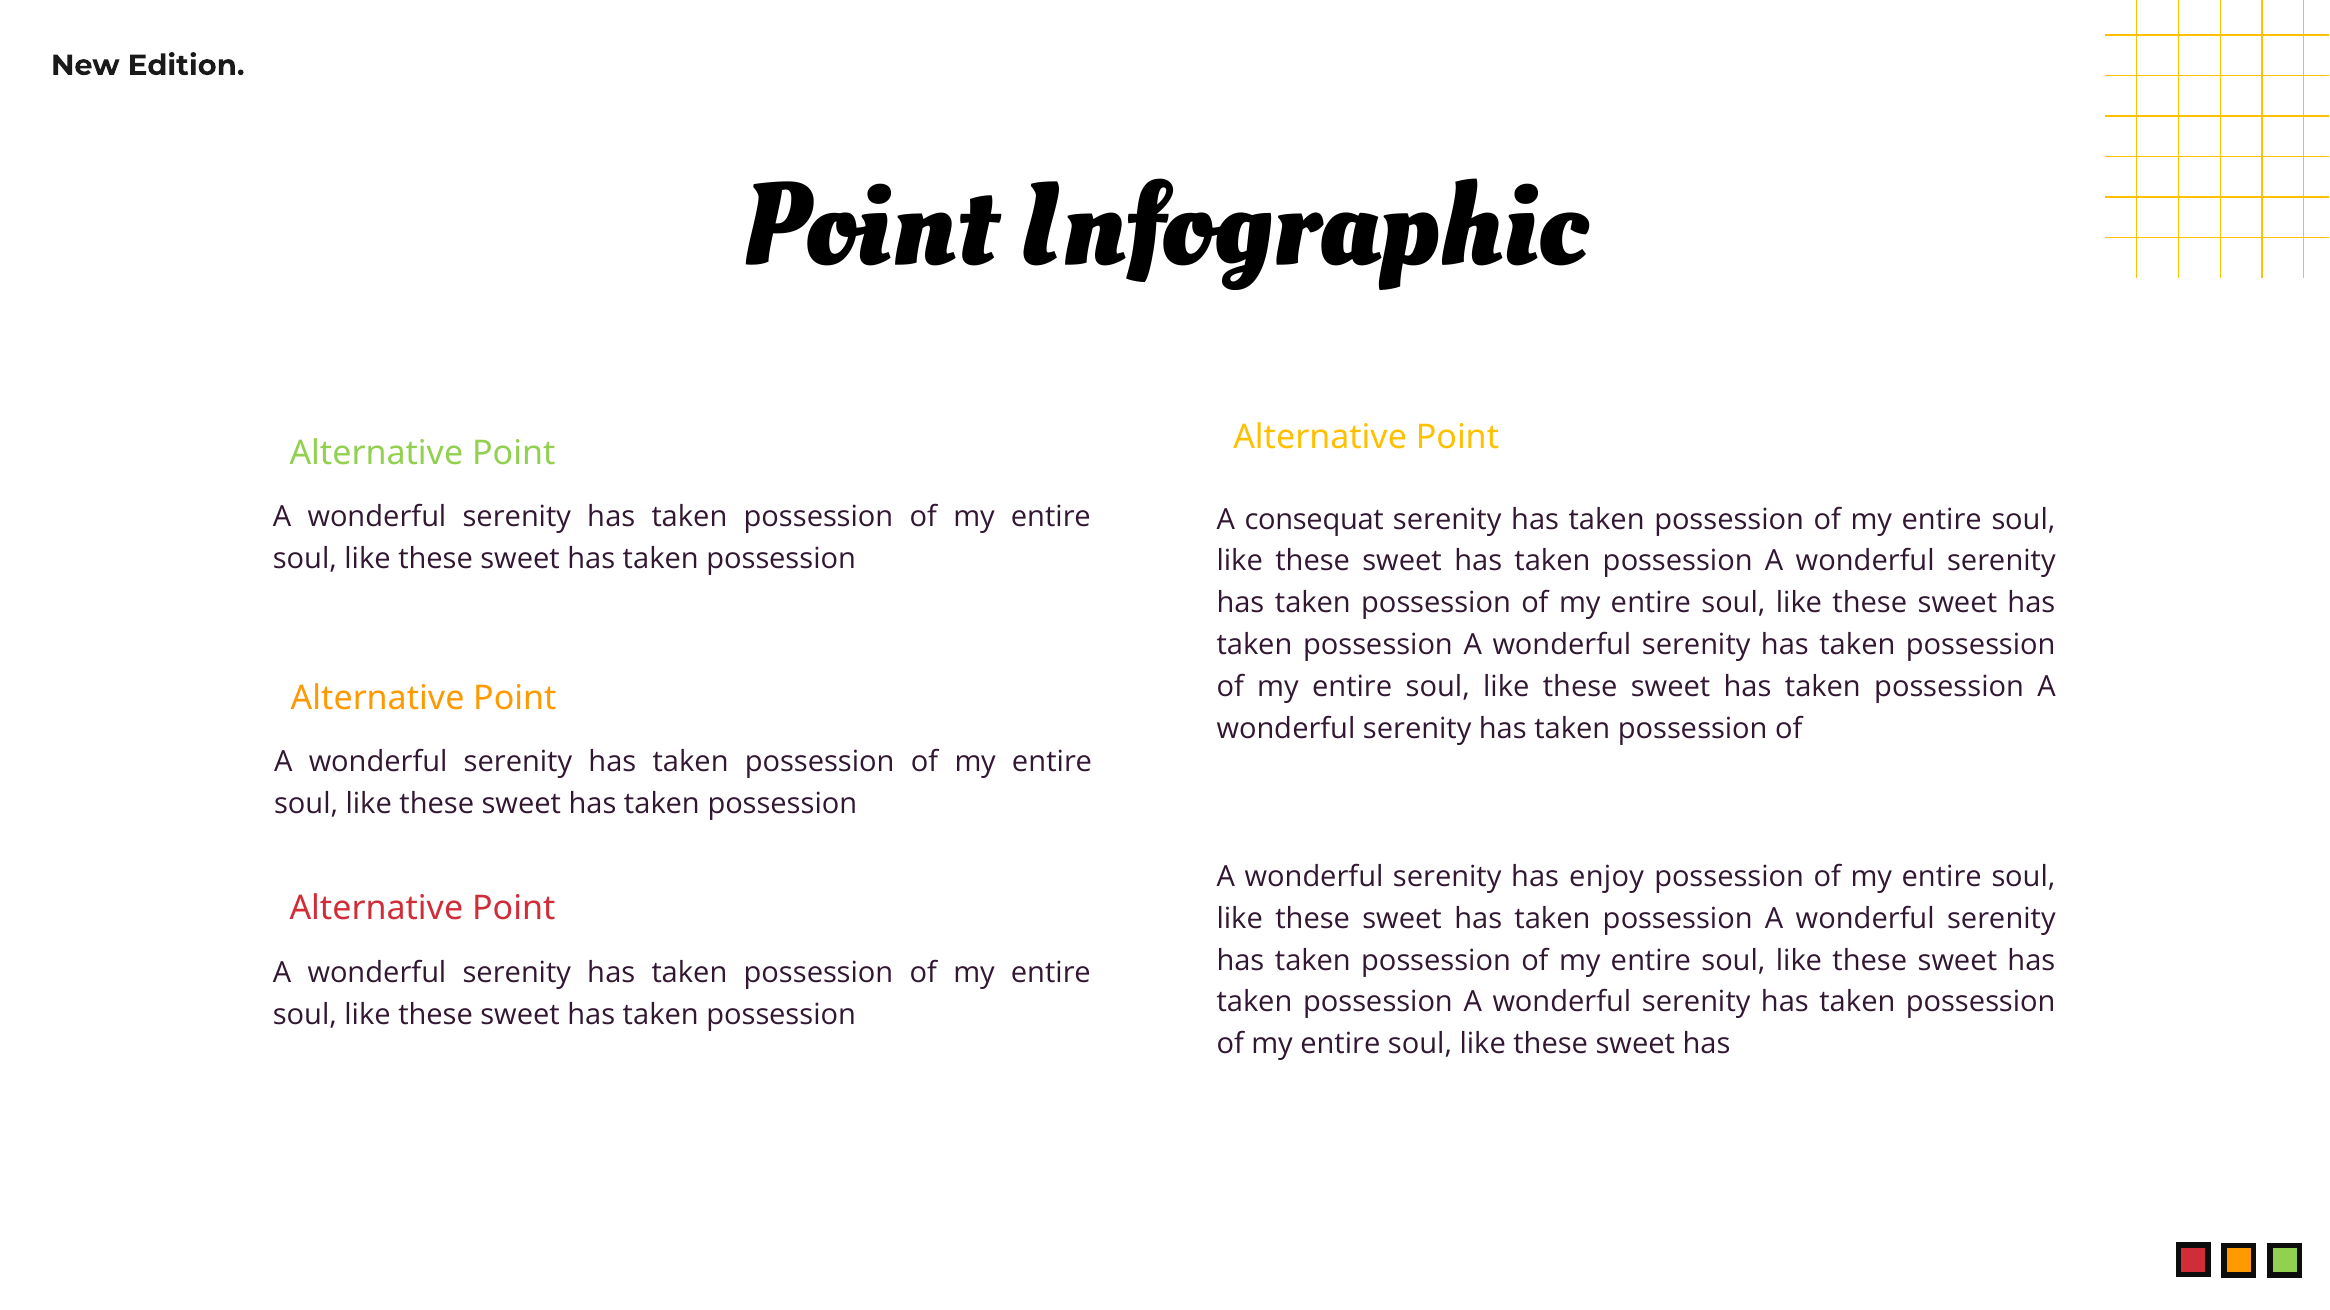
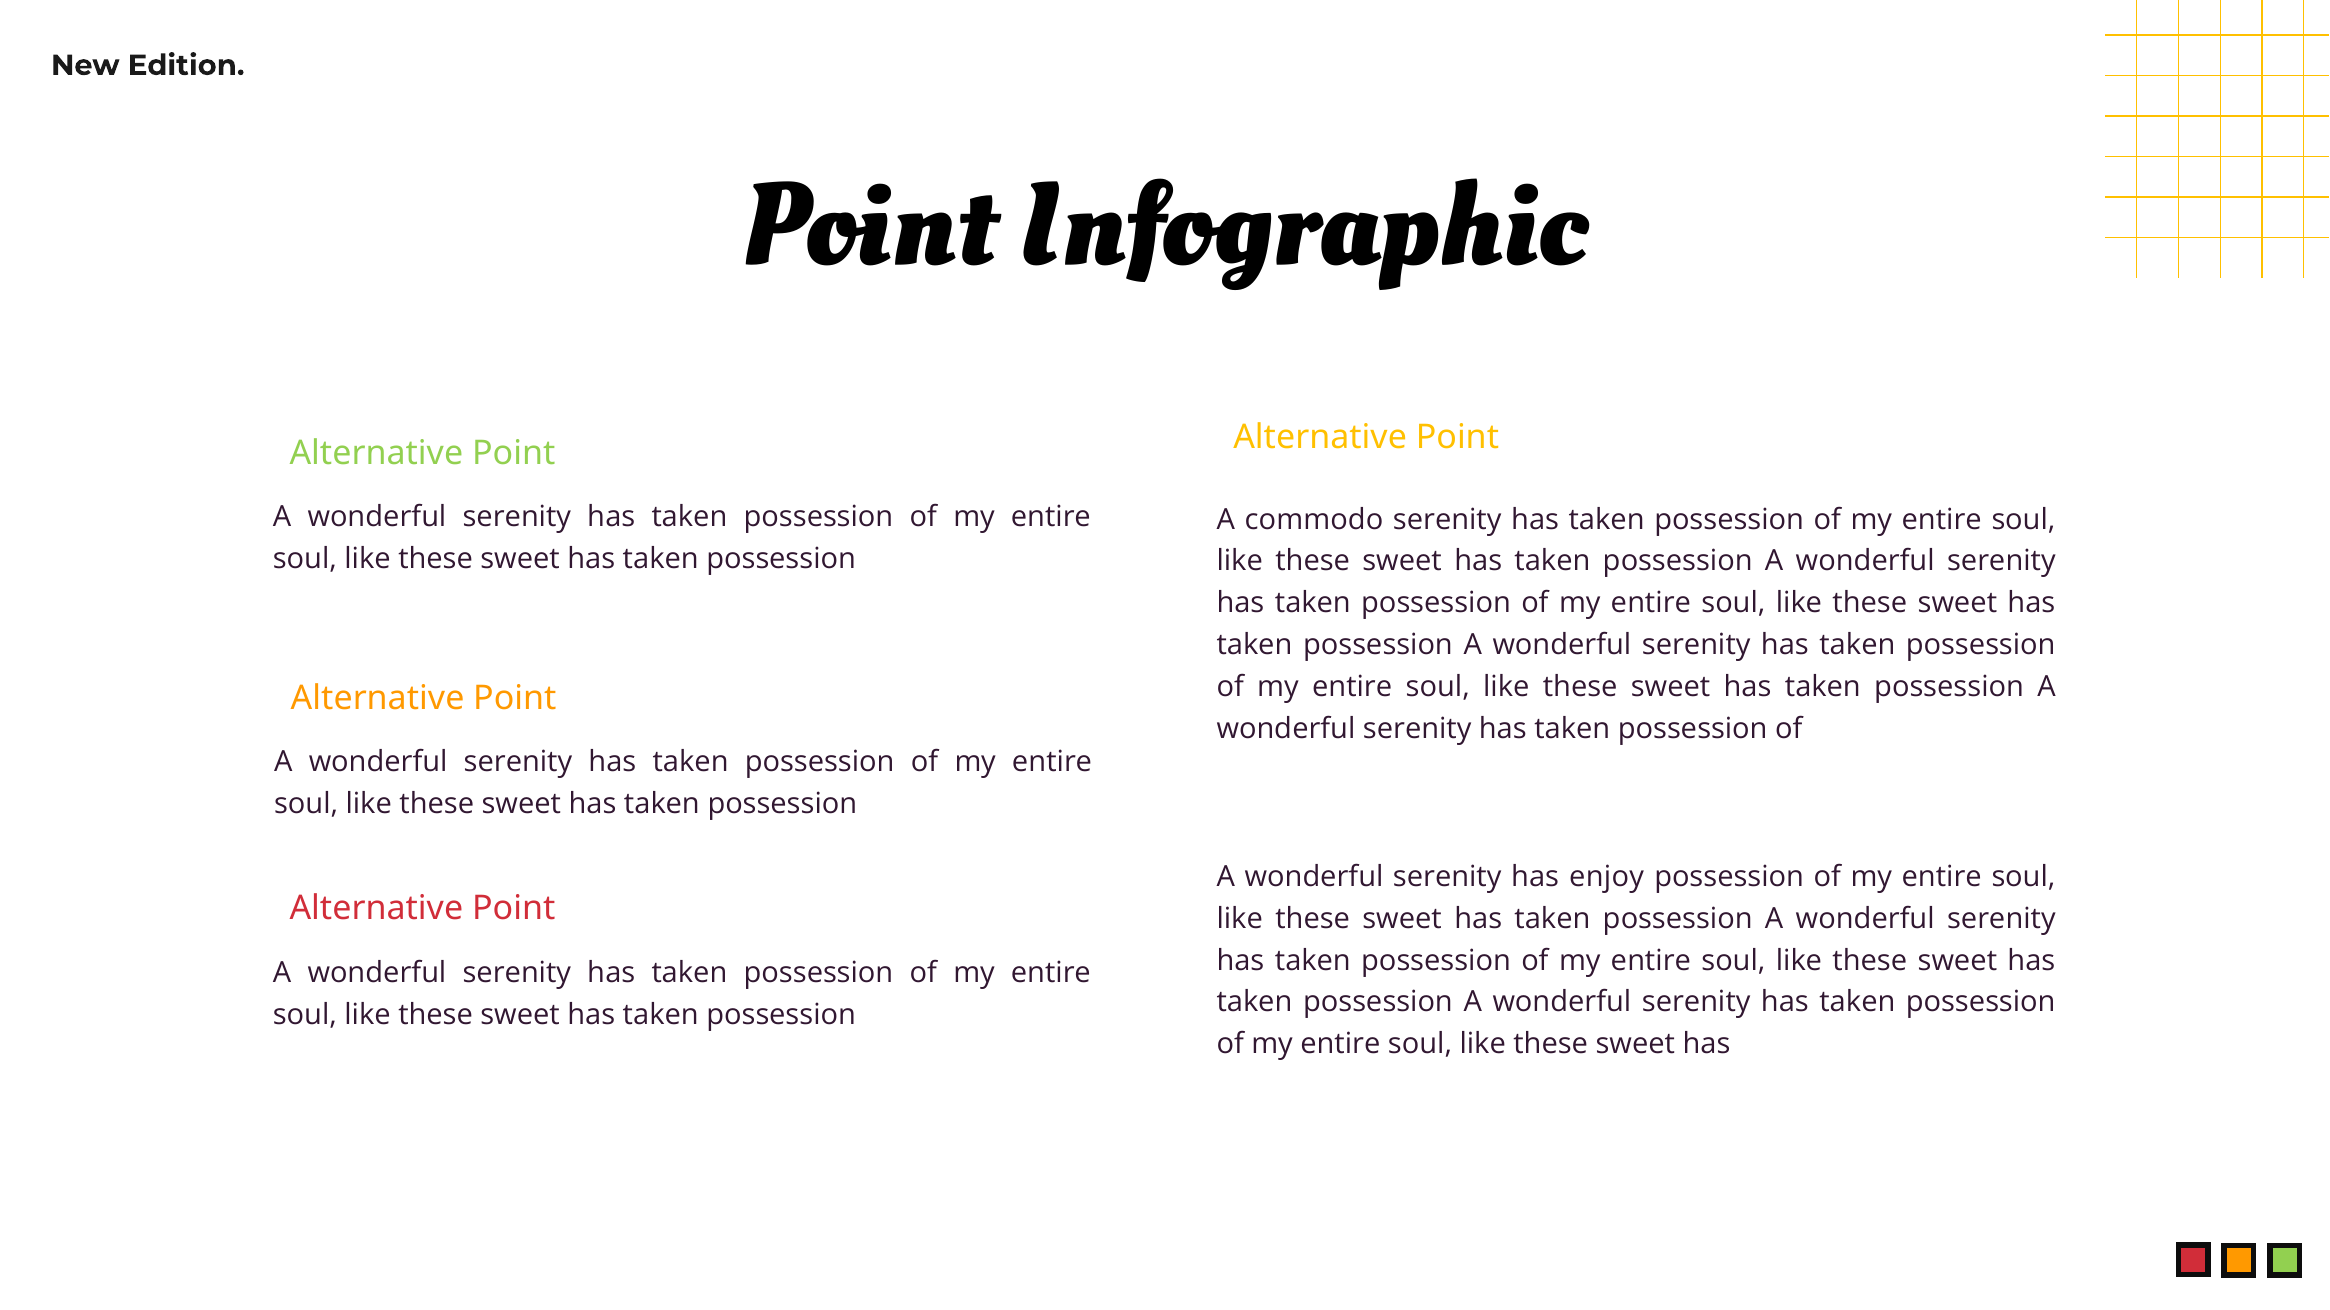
consequat: consequat -> commodo
